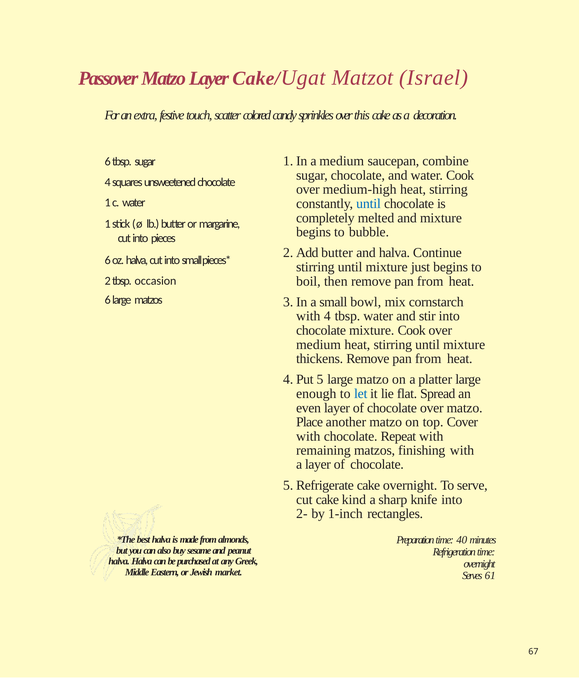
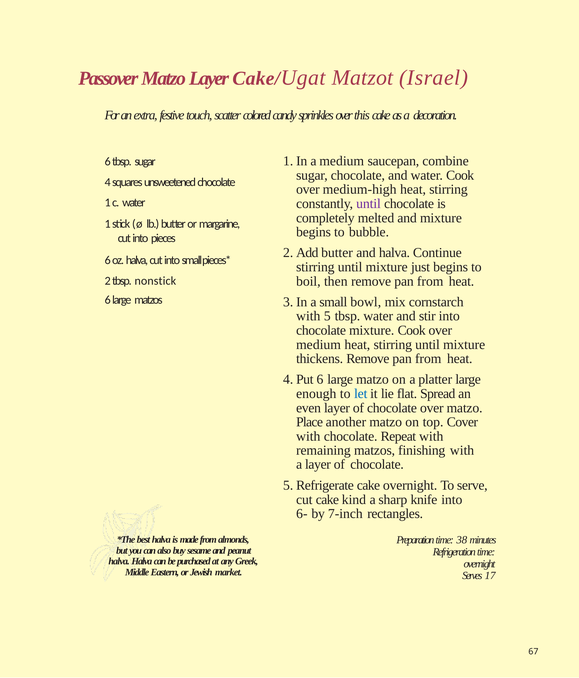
until at (369, 204) colour: blue -> purple
occasion: occasion -> nonstick
with 4: 4 -> 5
5 at (320, 379): 5 -> 6
2-: 2- -> 6-
1-inch: 1-inch -> 7-inch
40: 40 -> 38
61: 61 -> 17
